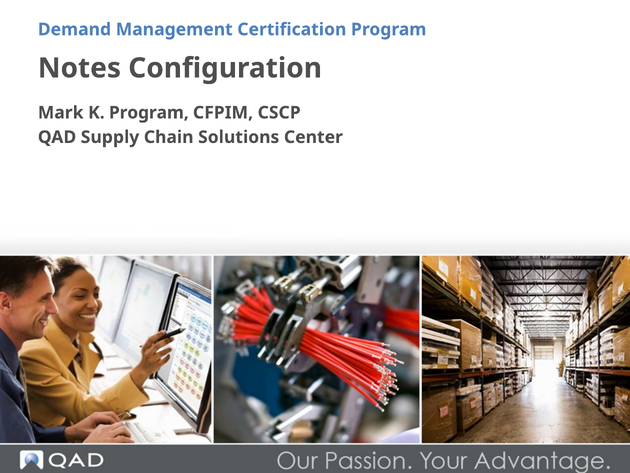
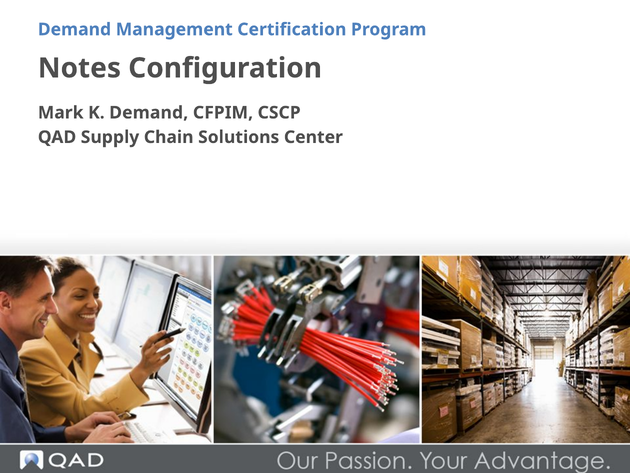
K Program: Program -> Demand
